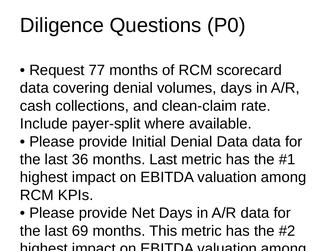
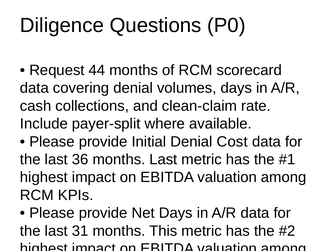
77: 77 -> 44
Denial Data: Data -> Cost
69: 69 -> 31
